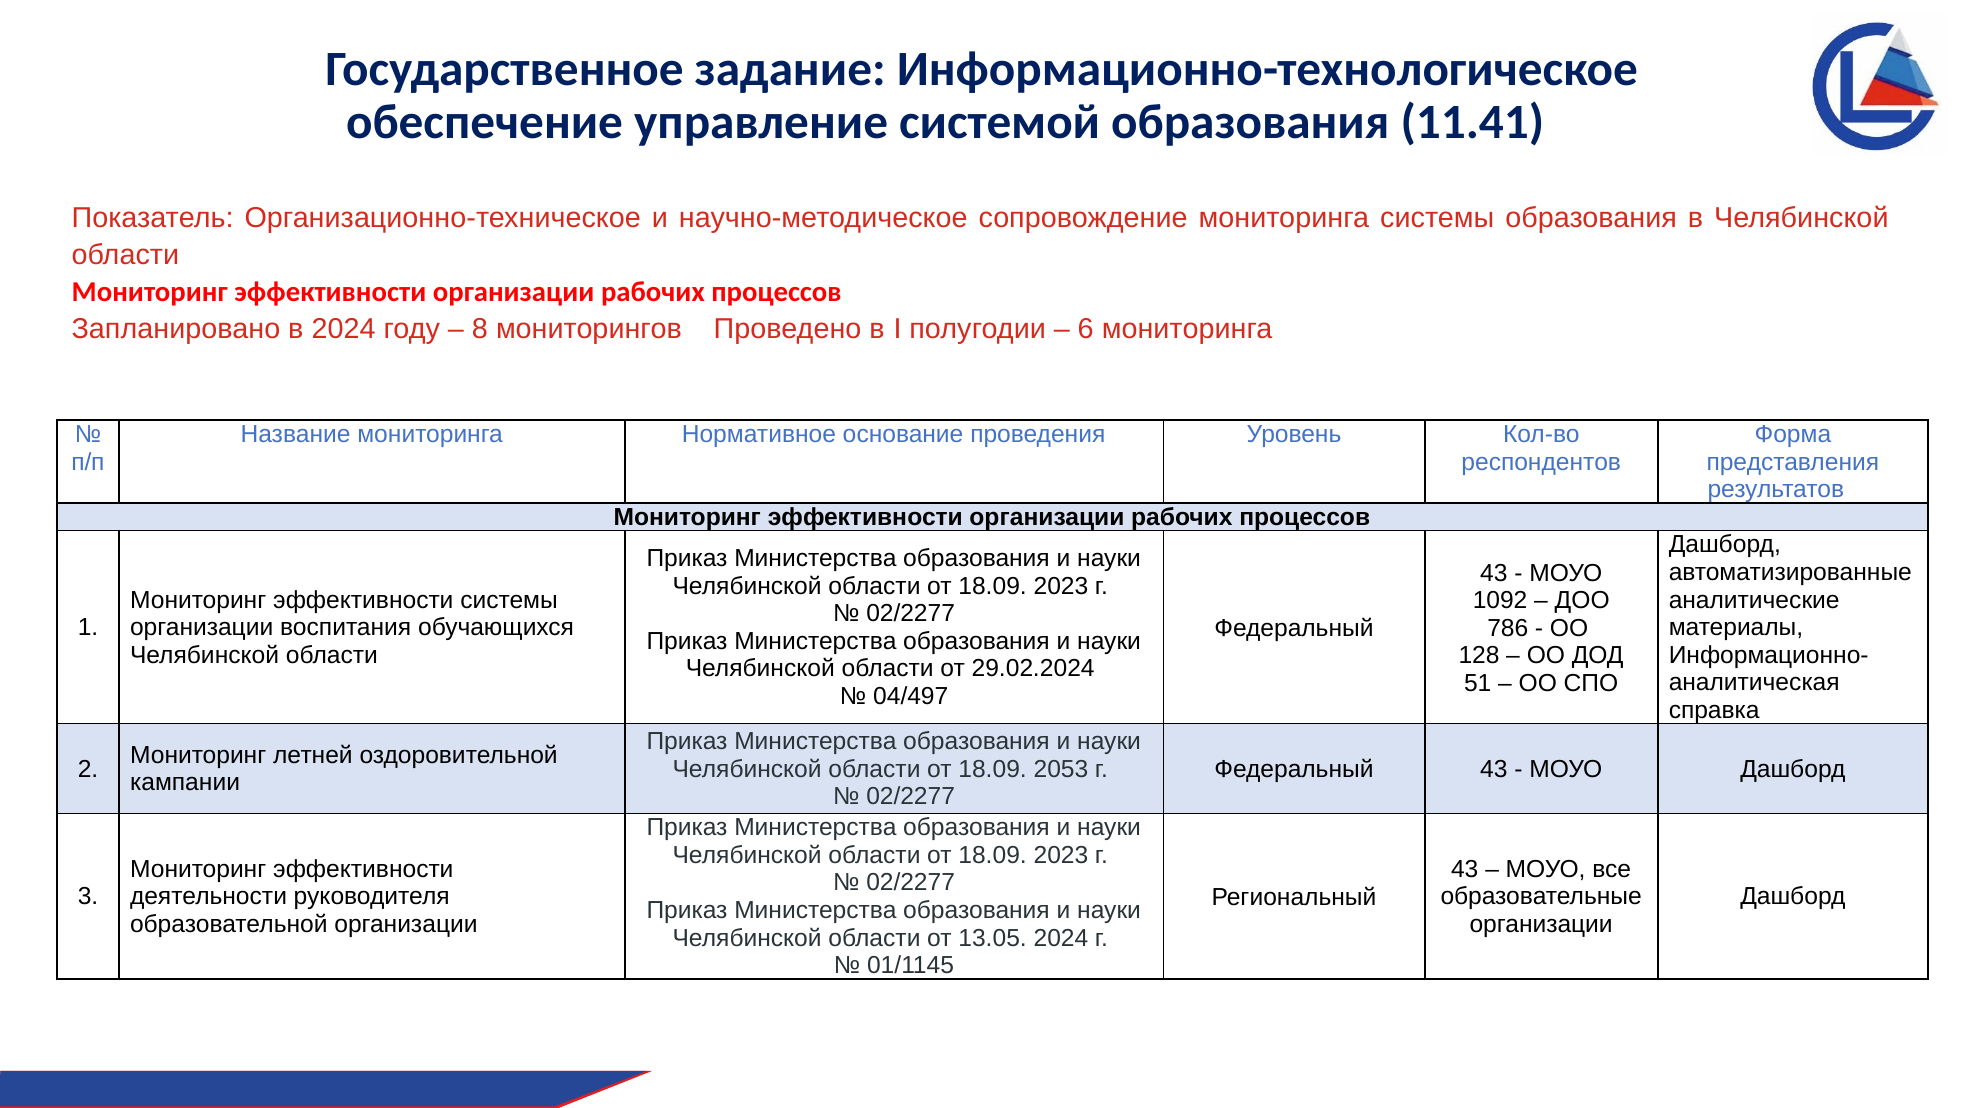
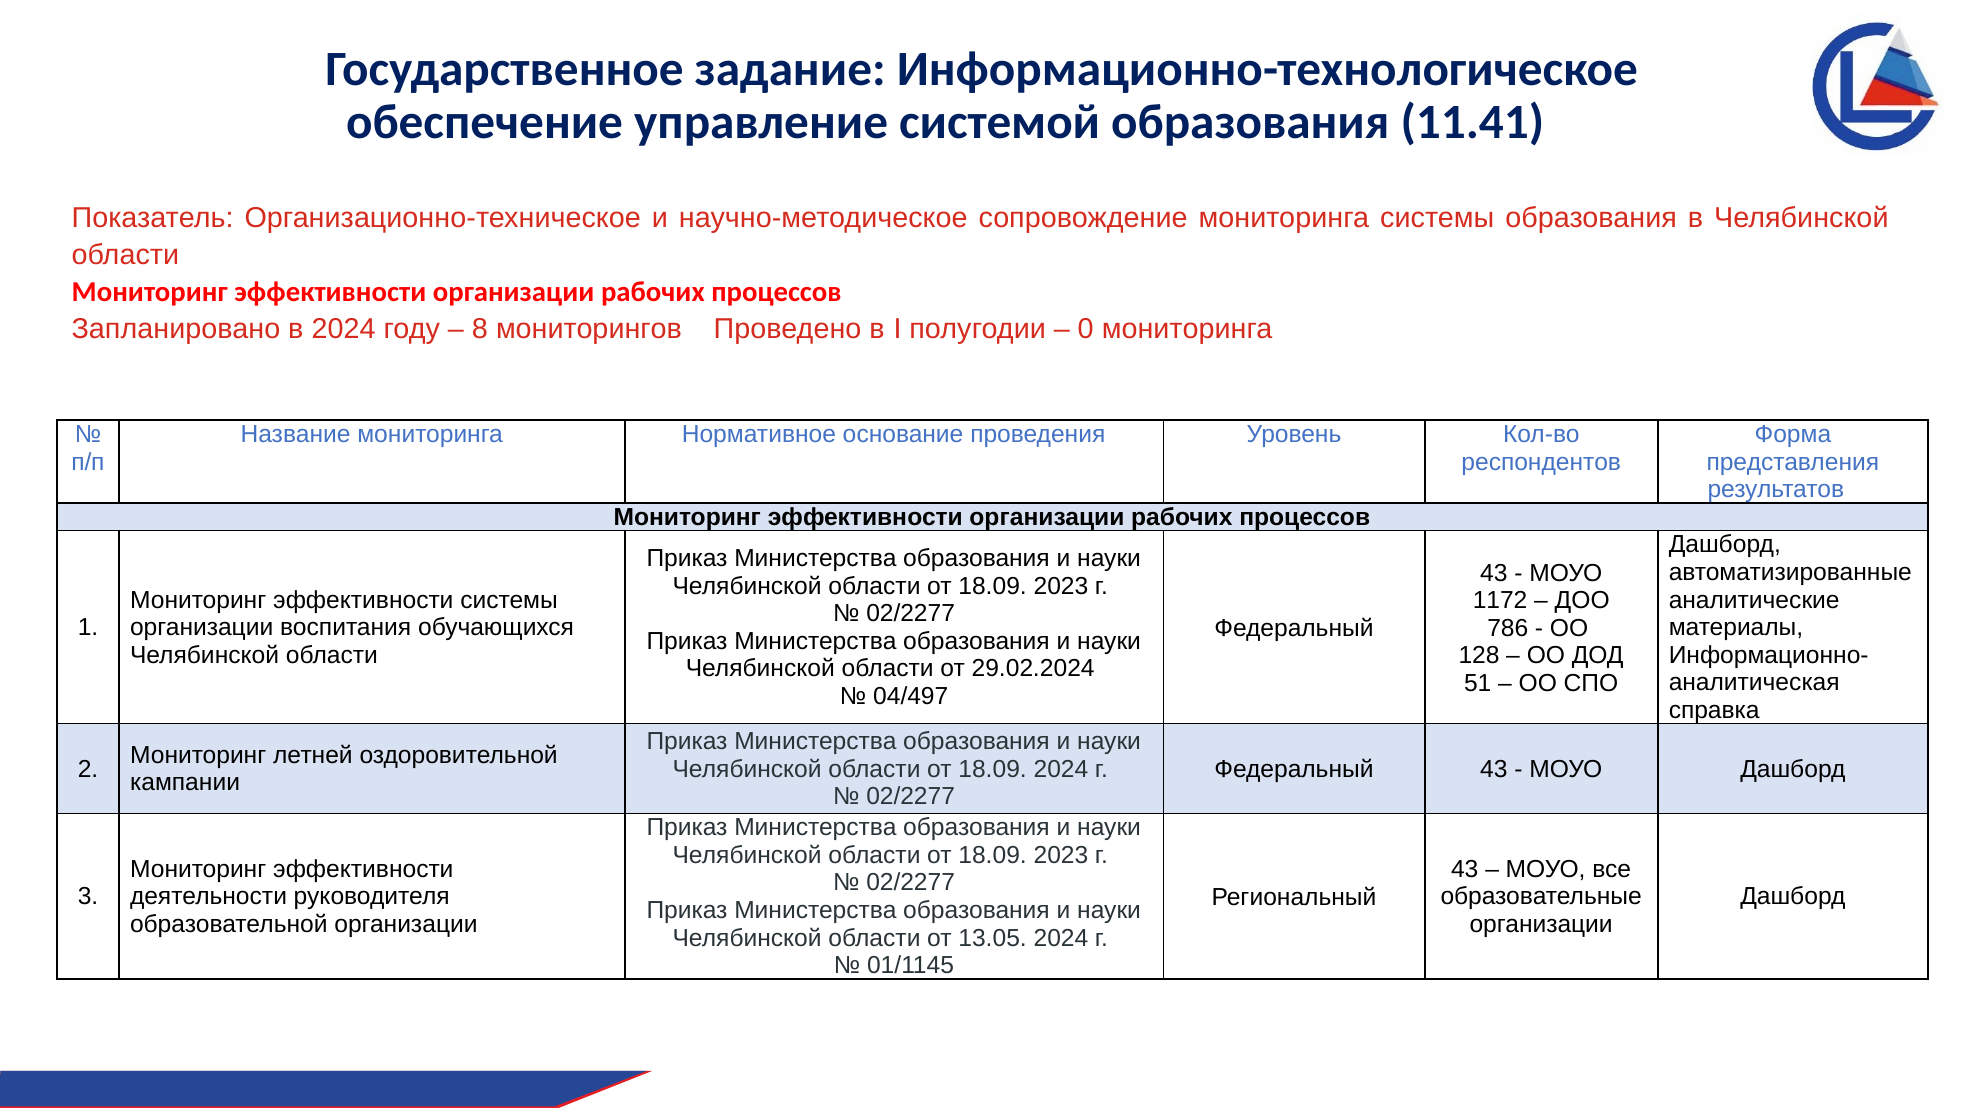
6: 6 -> 0
1092: 1092 -> 1172
18.09 2053: 2053 -> 2024
